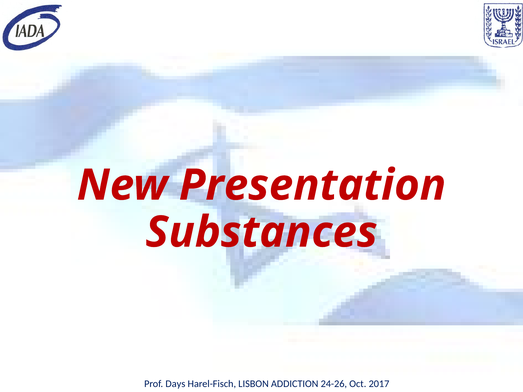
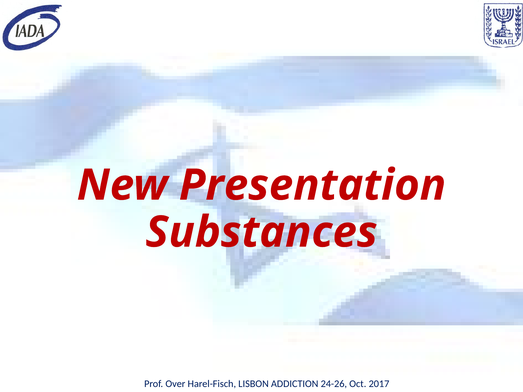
Days: Days -> Over
